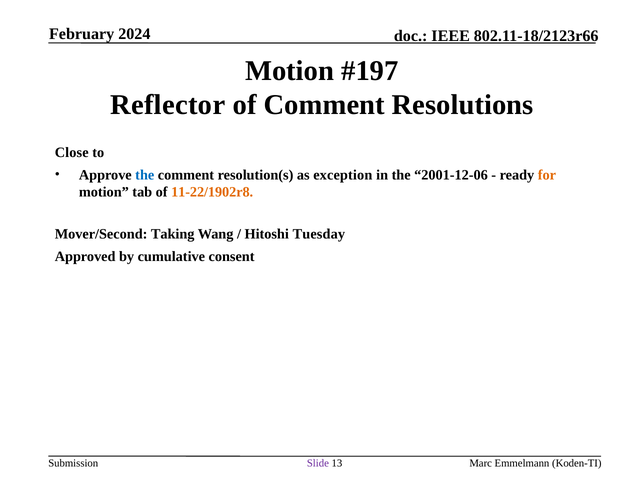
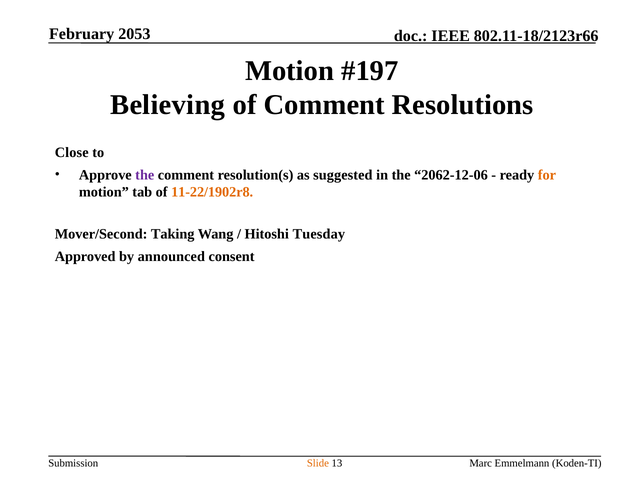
2024: 2024 -> 2053
Reflector: Reflector -> Believing
the at (145, 175) colour: blue -> purple
exception: exception -> suggested
2001-12-06: 2001-12-06 -> 2062-12-06
cumulative: cumulative -> announced
Slide colour: purple -> orange
